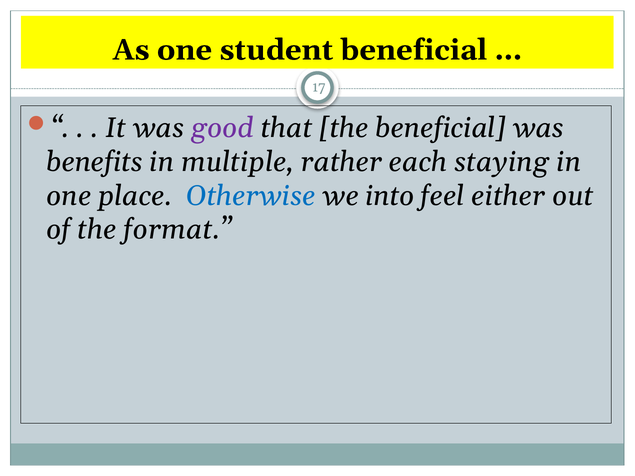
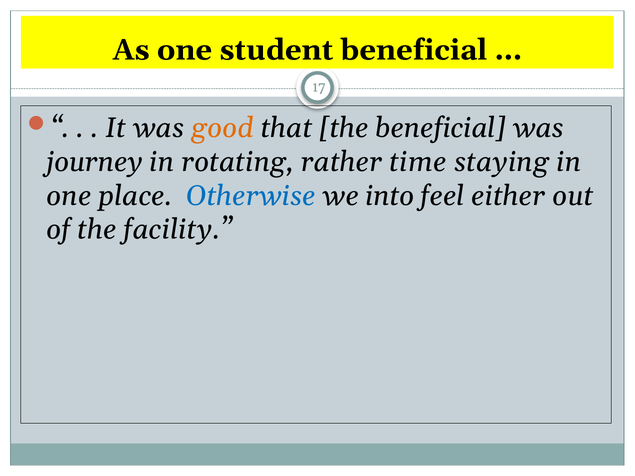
good colour: purple -> orange
benefits: benefits -> journey
multiple: multiple -> rotating
each: each -> time
format: format -> facility
